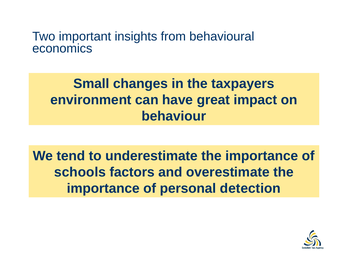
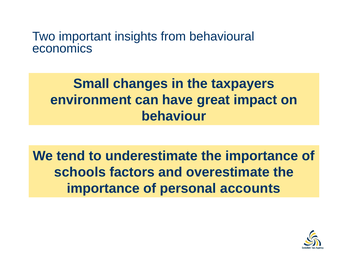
detection: detection -> accounts
